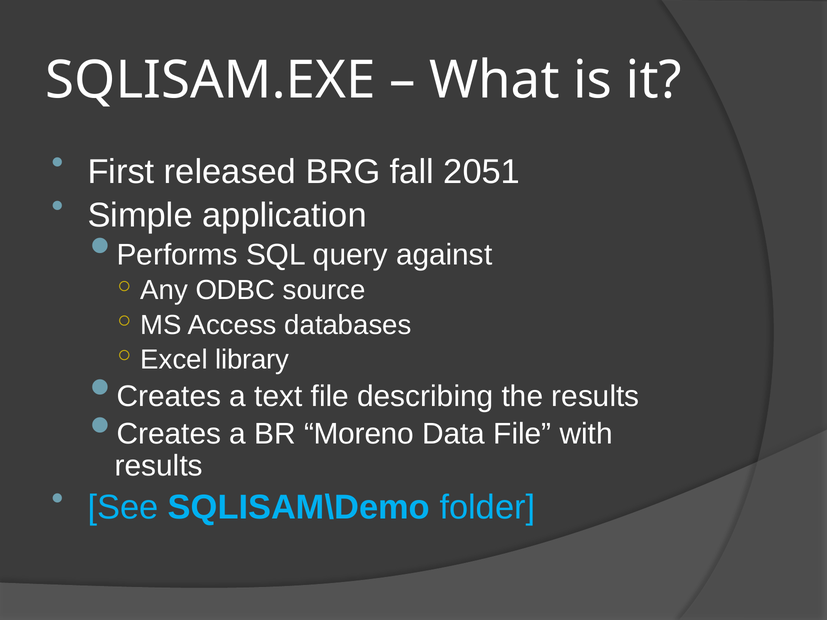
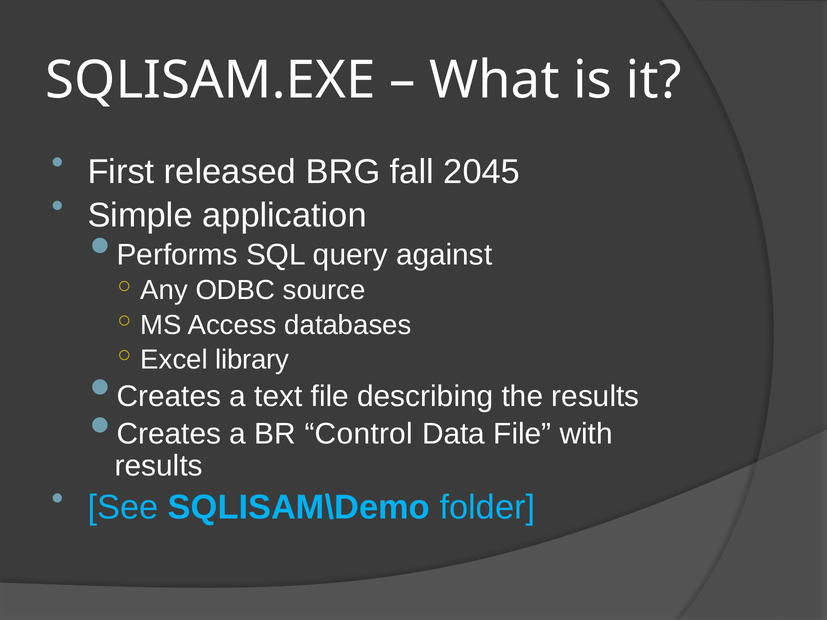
2051: 2051 -> 2045
Moreno: Moreno -> Control
